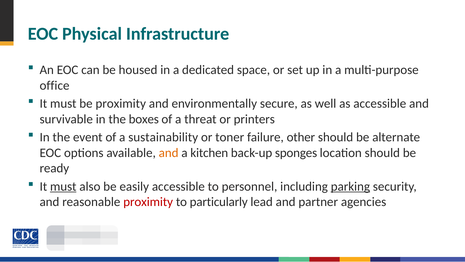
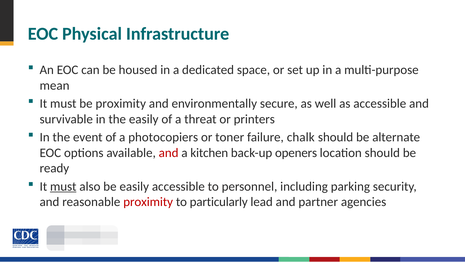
office: office -> mean
the boxes: boxes -> easily
sustainability: sustainability -> photocopiers
other: other -> chalk
and at (169, 153) colour: orange -> red
sponges: sponges -> openers
parking underline: present -> none
